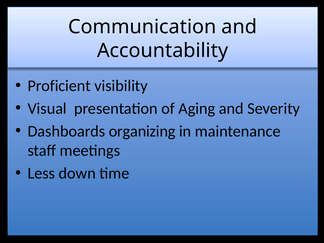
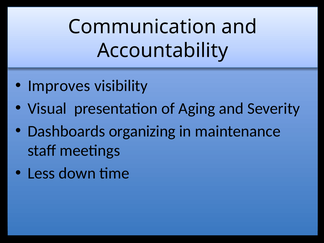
Proficient: Proficient -> Improves
